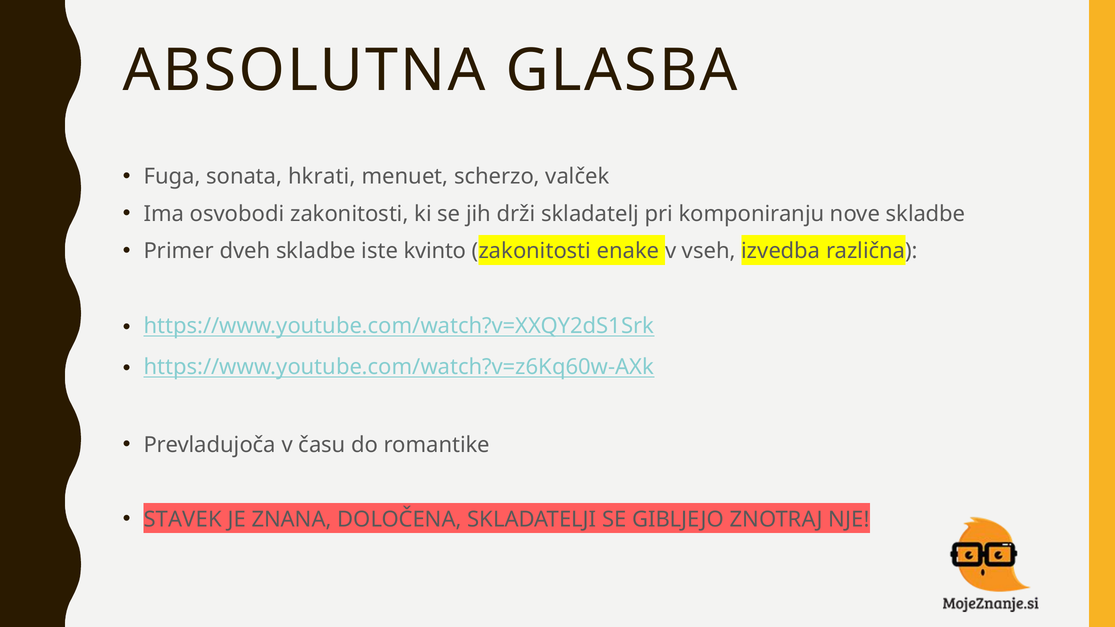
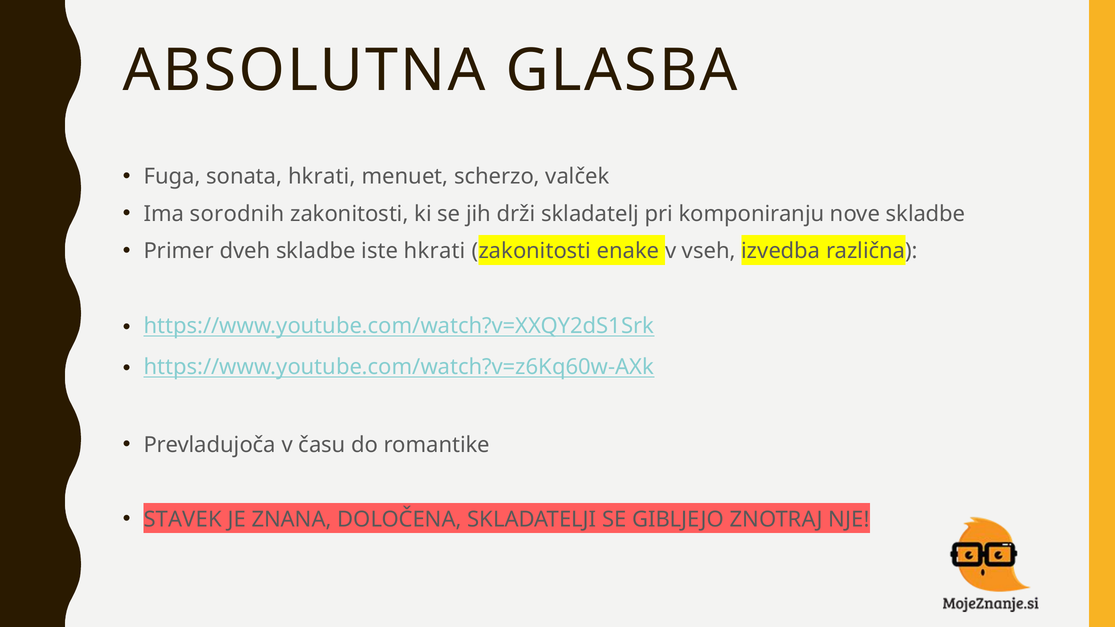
osvobodi: osvobodi -> sorodnih
iste kvinto: kvinto -> hkrati
